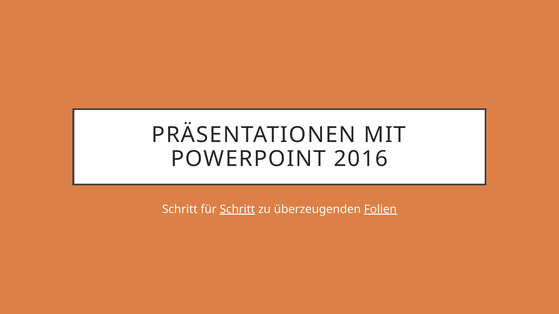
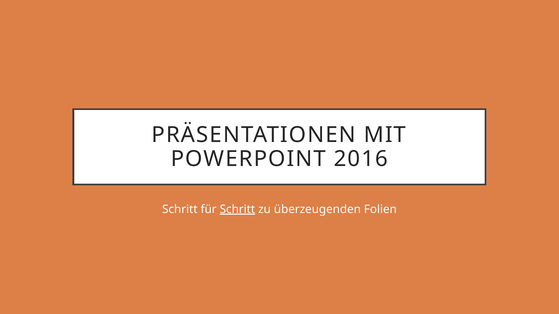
Folien underline: present -> none
